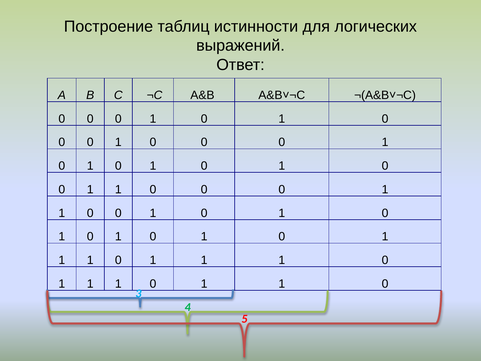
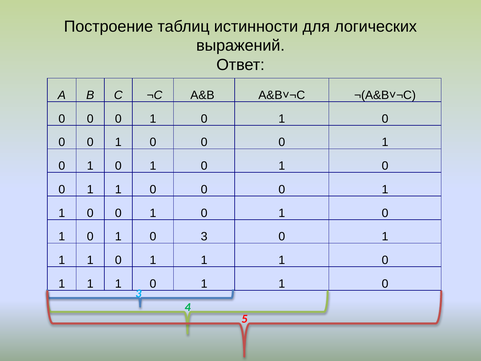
1 at (204, 236): 1 -> 3
